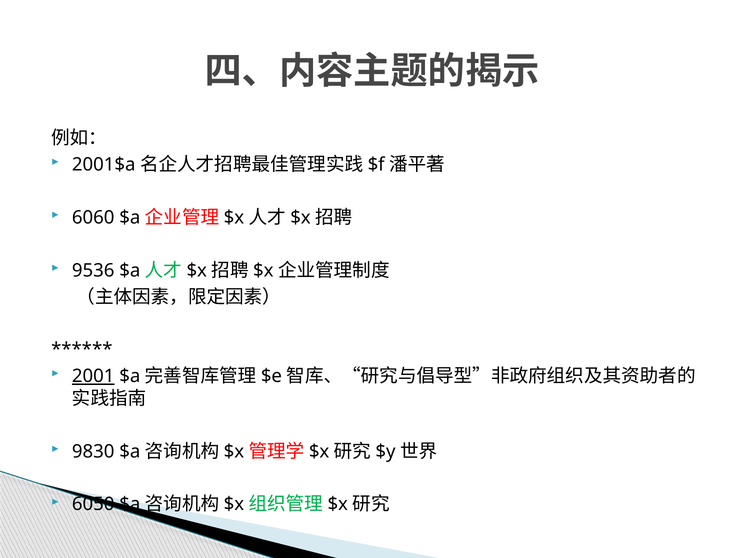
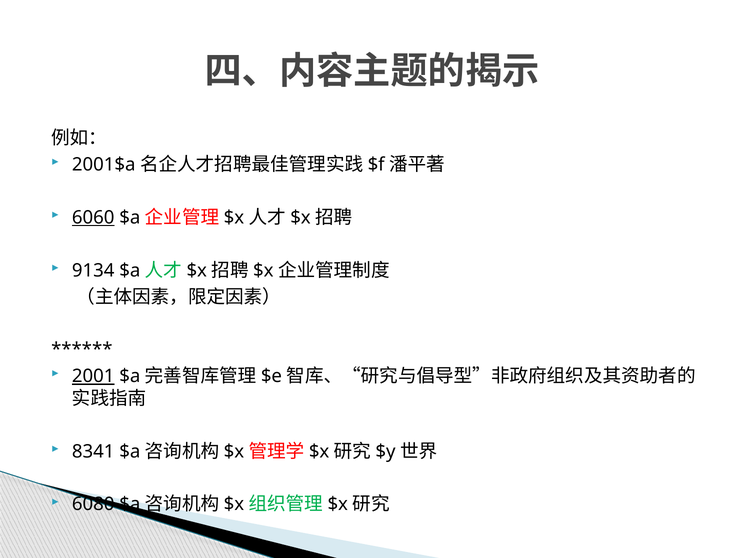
6060 underline: none -> present
9536: 9536 -> 9134
9830: 9830 -> 8341
6050: 6050 -> 6080
